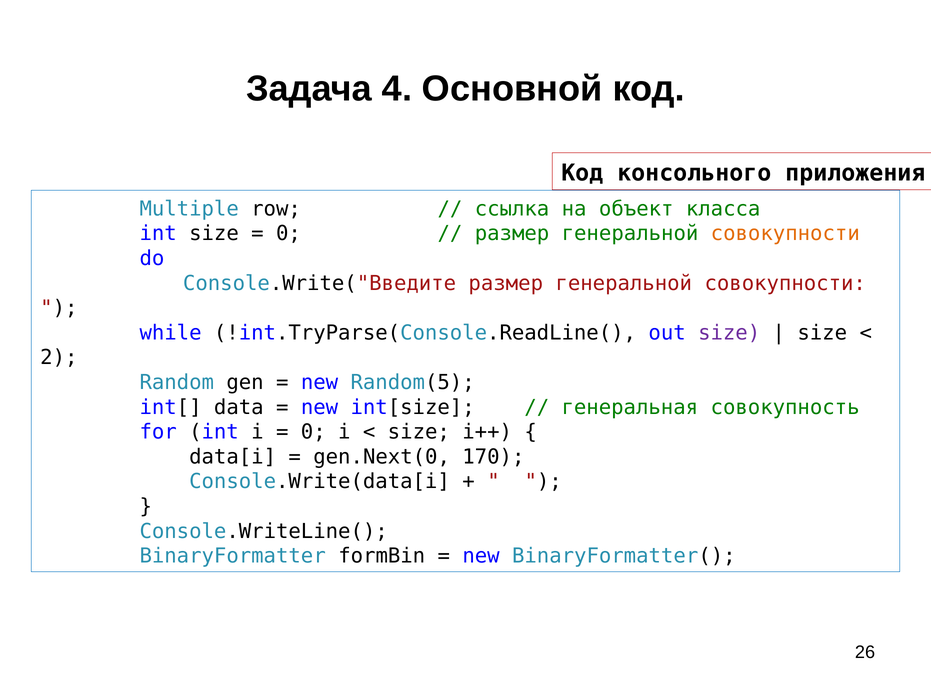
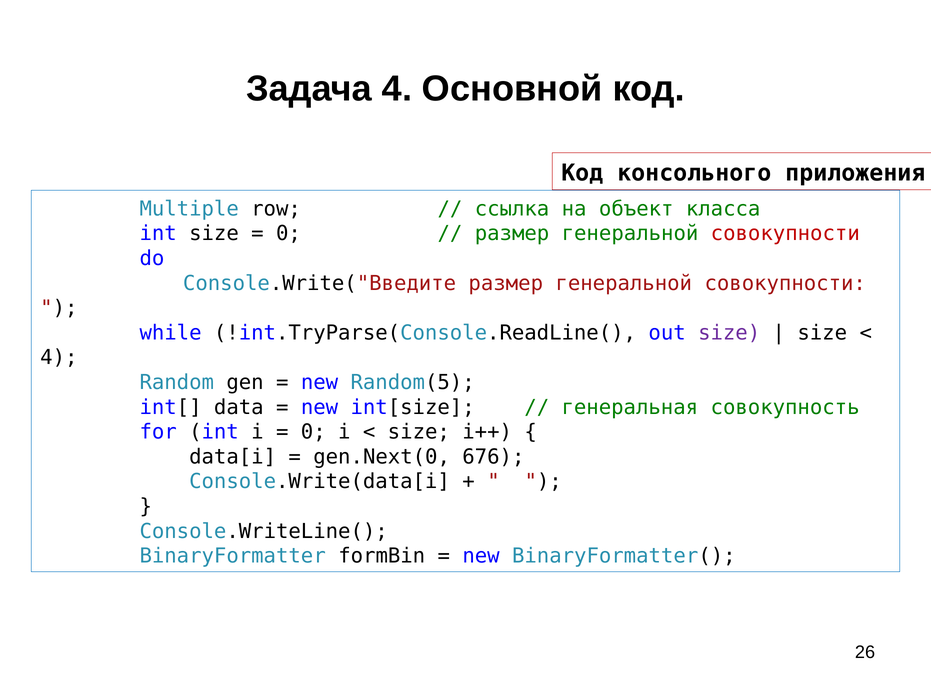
совокупности at (785, 234) colour: orange -> red
2 at (59, 358): 2 -> 4
170: 170 -> 676
